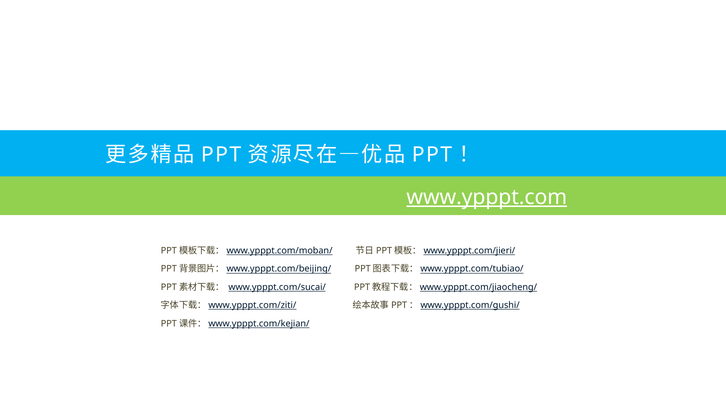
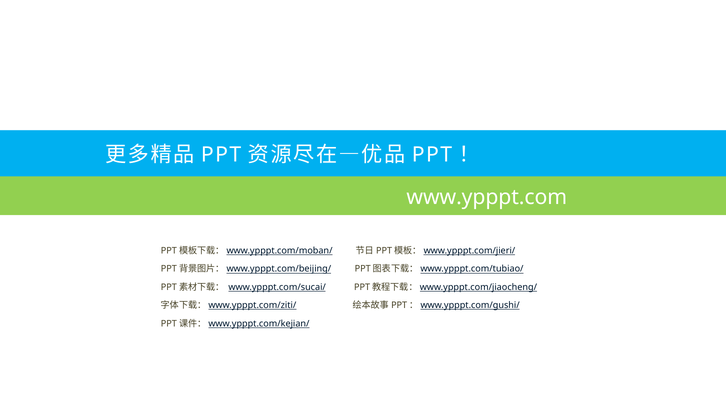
www.ypppt.com underline: present -> none
